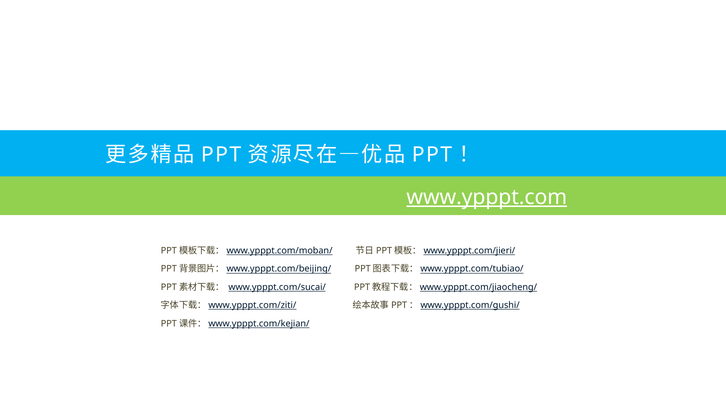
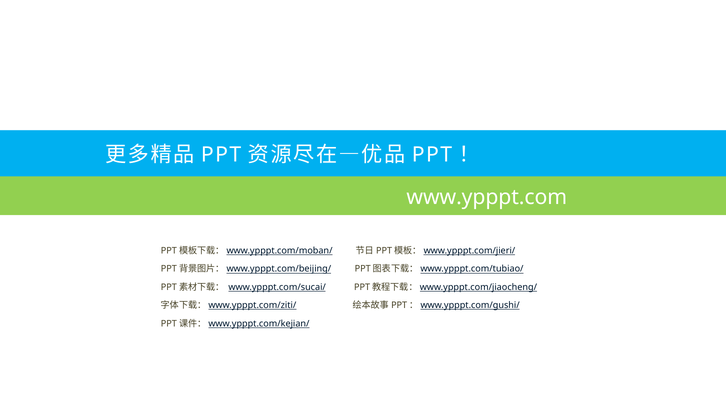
www.ypppt.com underline: present -> none
